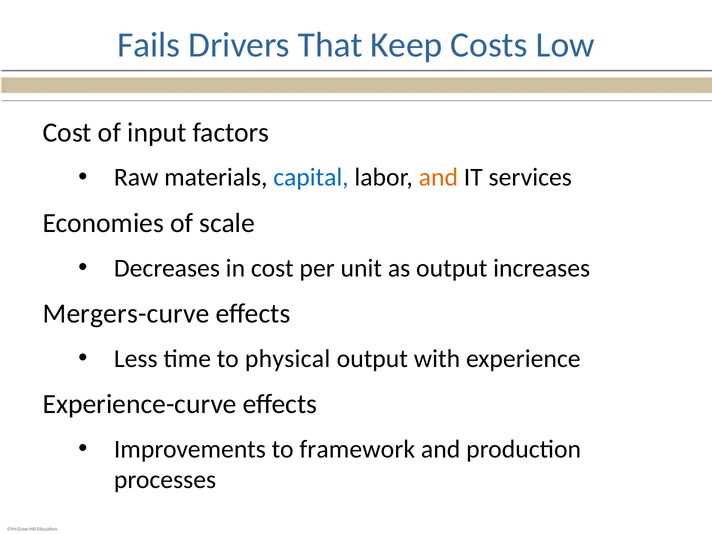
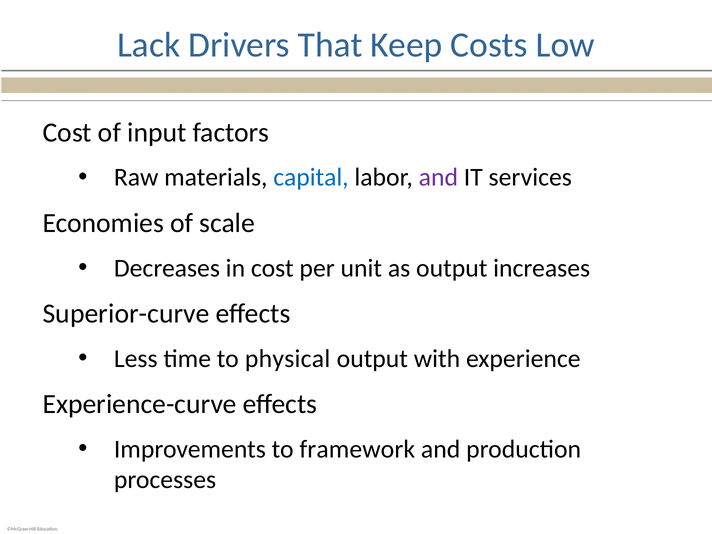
Fails: Fails -> Lack
and at (438, 177) colour: orange -> purple
Mergers-curve: Mergers-curve -> Superior-curve
